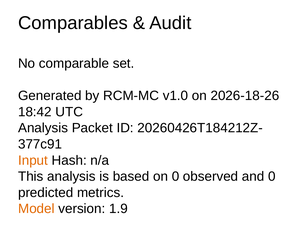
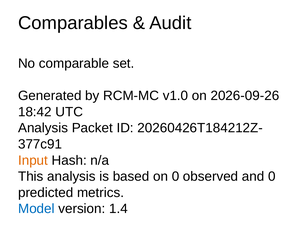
2026-18-26: 2026-18-26 -> 2026-09-26
Model colour: orange -> blue
1.9: 1.9 -> 1.4
